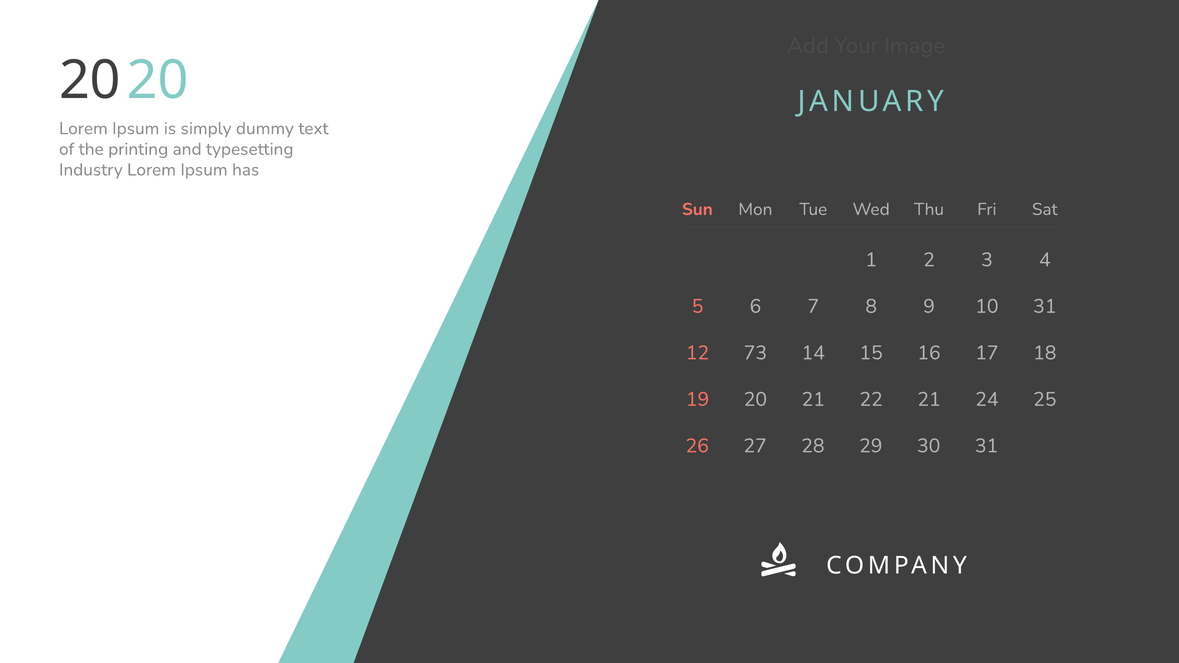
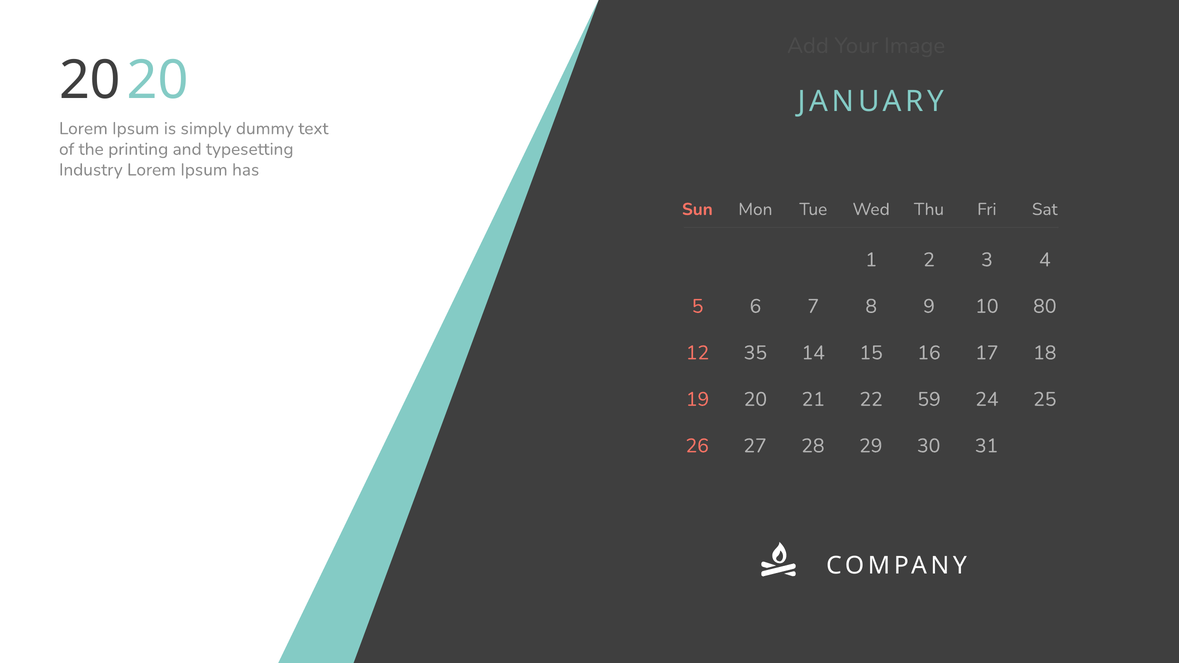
10 31: 31 -> 80
73: 73 -> 35
22 21: 21 -> 59
